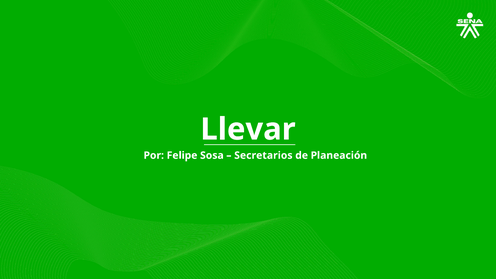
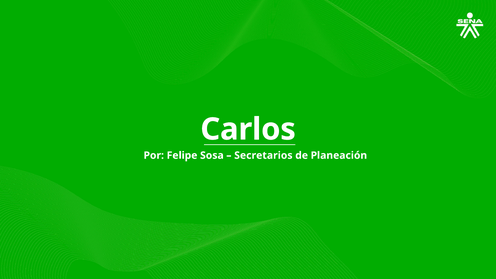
Llevar: Llevar -> Carlos
